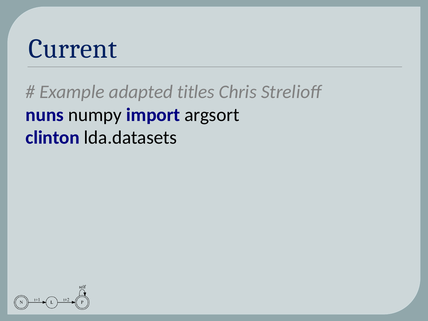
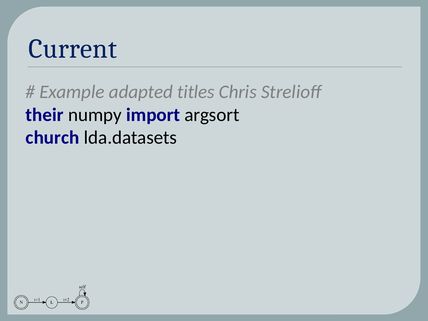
nuns: nuns -> their
clinton: clinton -> church
